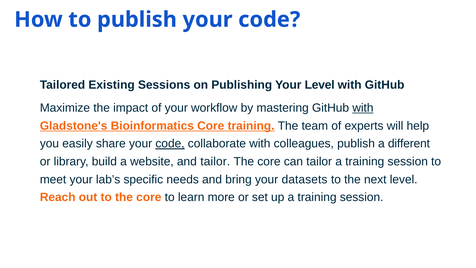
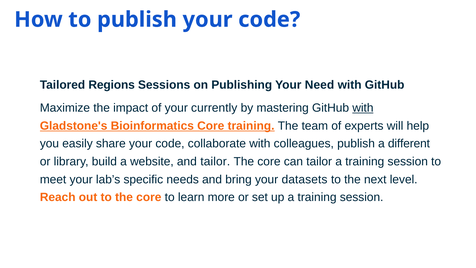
Existing: Existing -> Regions
Your Level: Level -> Need
workflow: workflow -> currently
code at (170, 144) underline: present -> none
